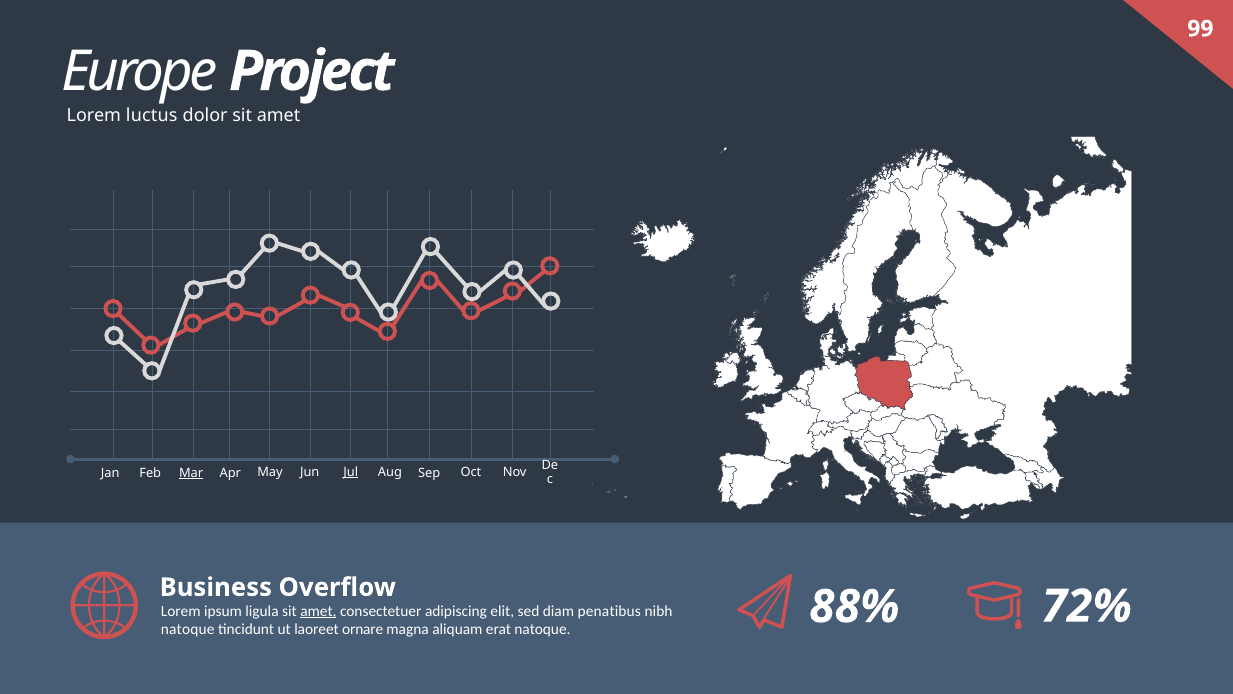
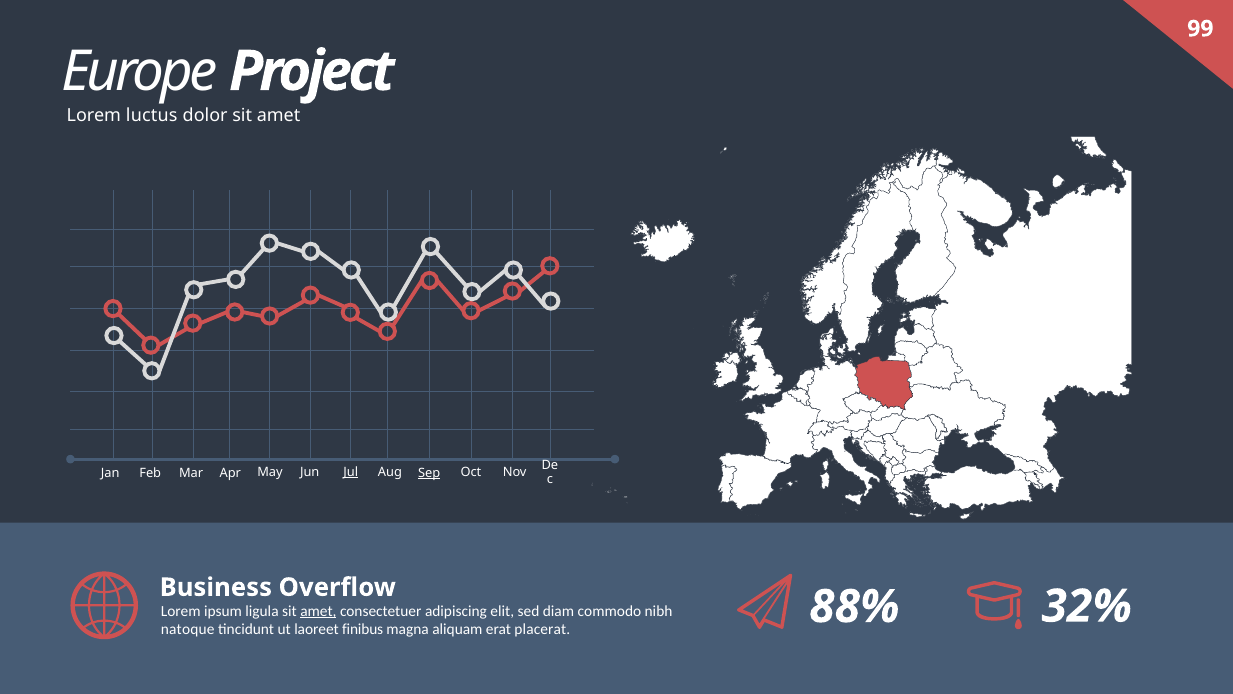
Sep underline: none -> present
Mar underline: present -> none
penatibus: penatibus -> commodo
ornare: ornare -> finibus
erat natoque: natoque -> placerat
72%: 72% -> 32%
